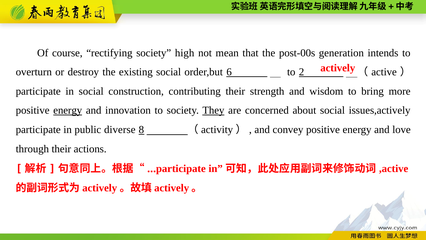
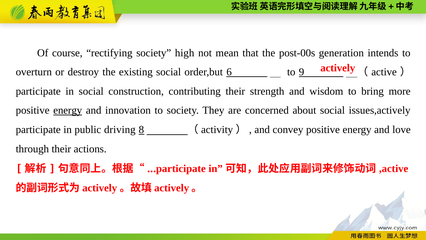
2: 2 -> 9
They underline: present -> none
diverse: diverse -> driving
